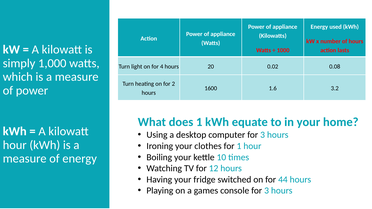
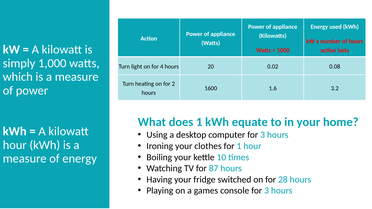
12: 12 -> 87
44: 44 -> 28
